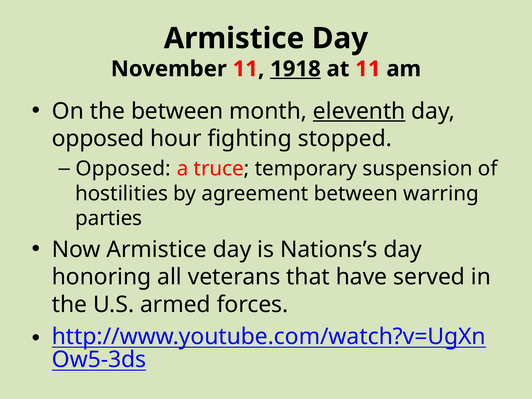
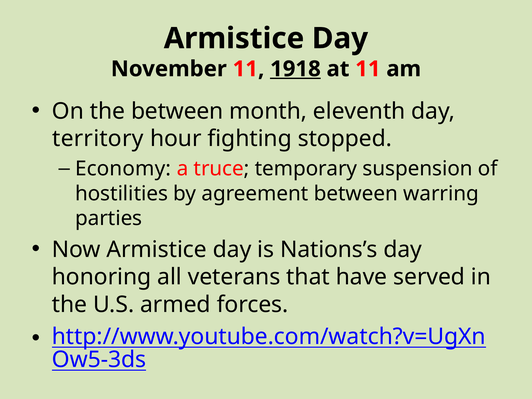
eleventh underline: present -> none
opposed at (98, 139): opposed -> territory
Opposed at (123, 169): Opposed -> Economy
